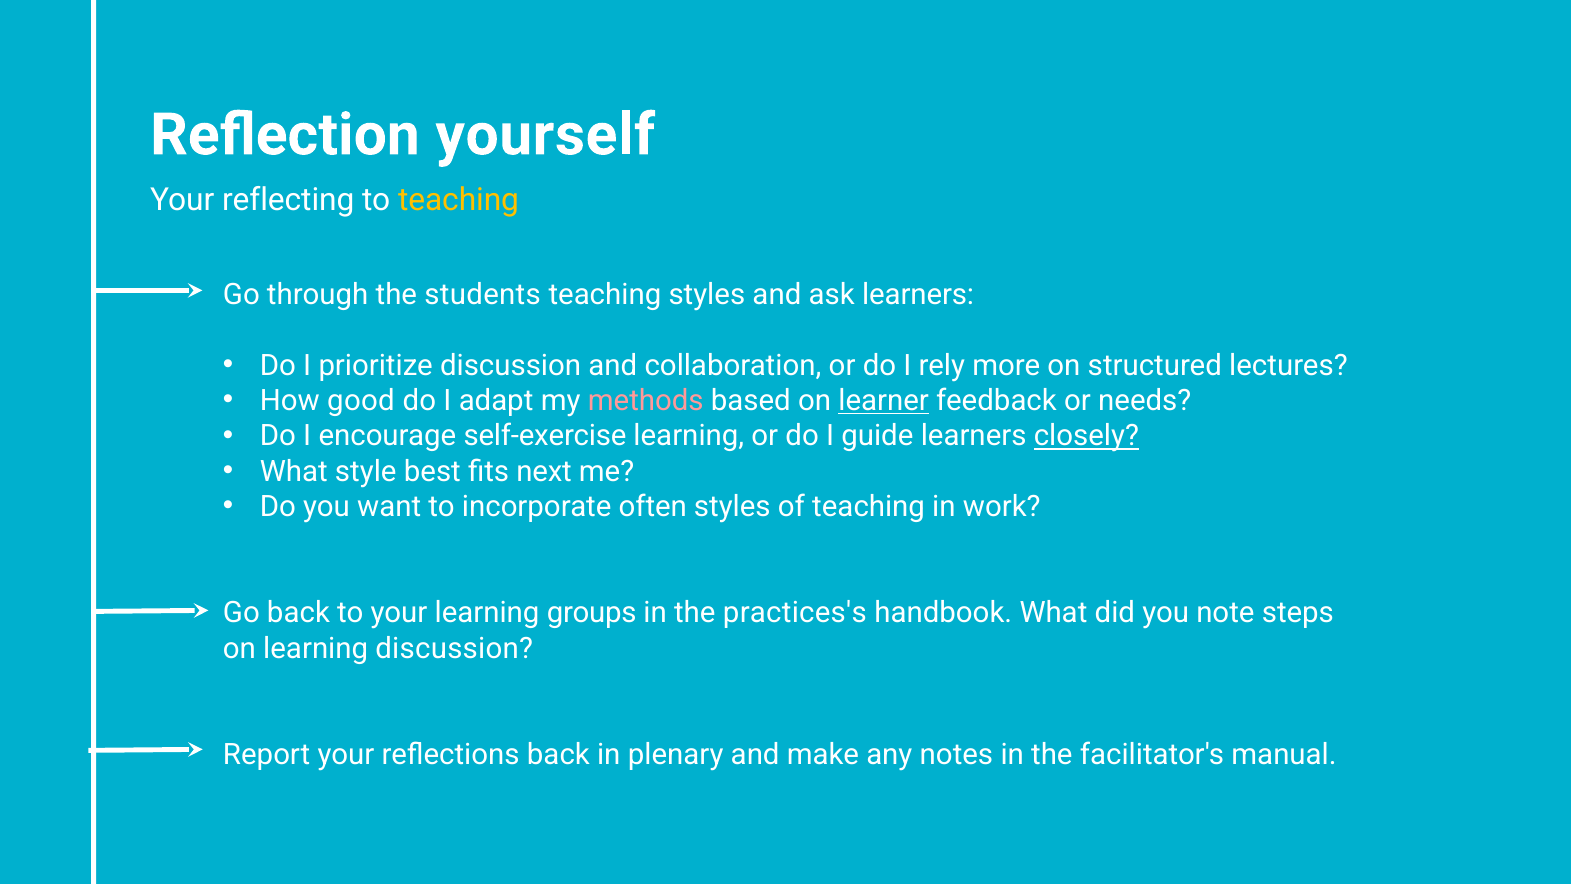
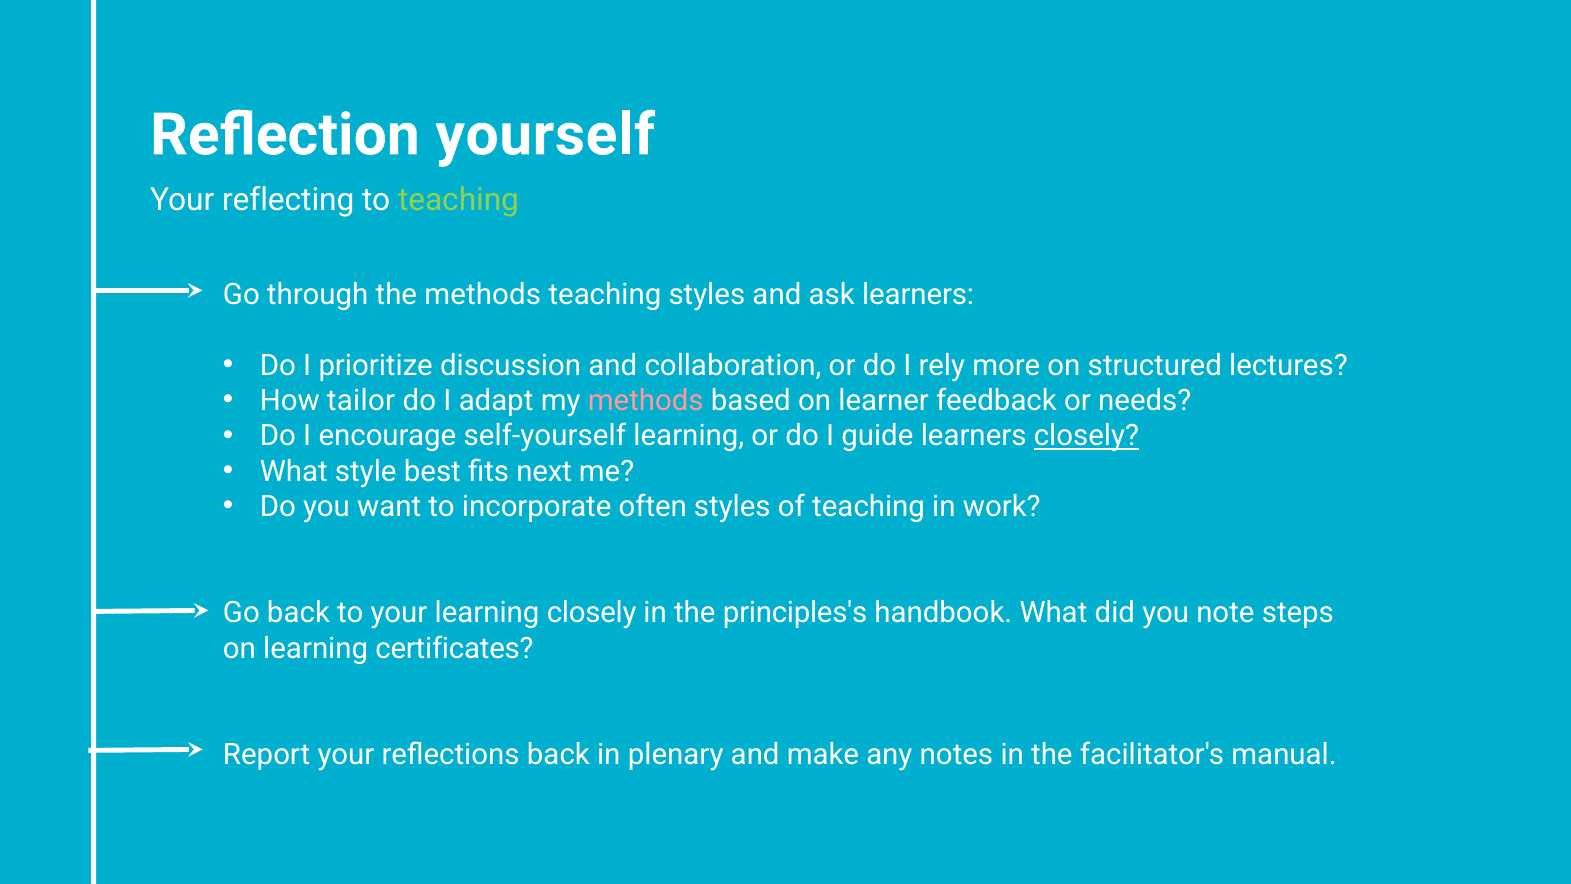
teaching at (459, 200) colour: yellow -> light green
the students: students -> methods
good: good -> tailor
learner underline: present -> none
self-exercise: self-exercise -> self-yourself
learning groups: groups -> closely
practices's: practices's -> principles's
learning discussion: discussion -> certificates
